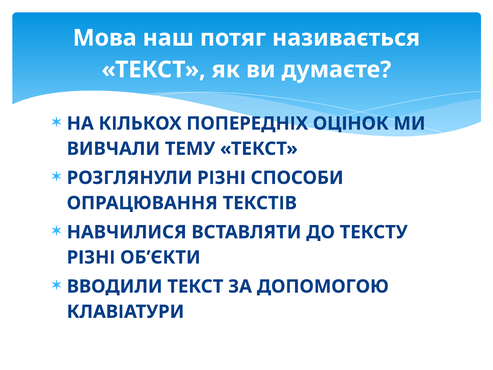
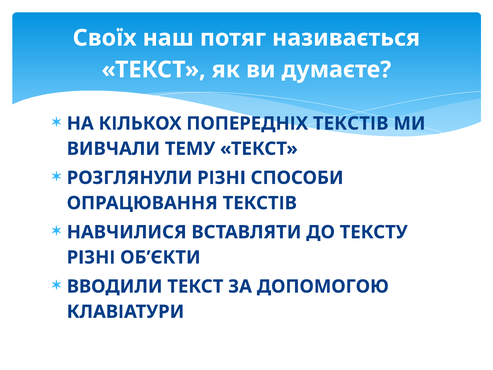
Мова: Мова -> Своїх
ПОПЕРЕДНІХ ОЦІНОК: ОЦІНОК -> ТЕКСТІВ
